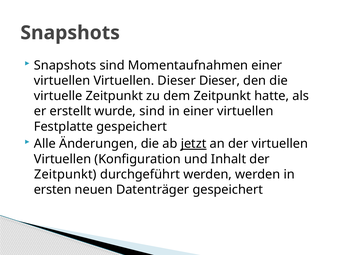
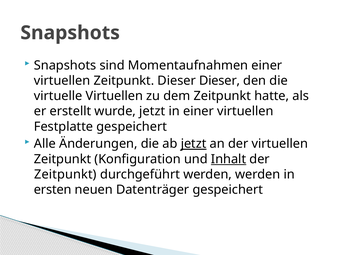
Virtuellen at (124, 81): Virtuellen -> Zeitpunkt
virtuelle Zeitpunkt: Zeitpunkt -> Virtuellen
wurde sind: sind -> jetzt
Virtuellen at (63, 159): Virtuellen -> Zeitpunkt
Inhalt underline: none -> present
